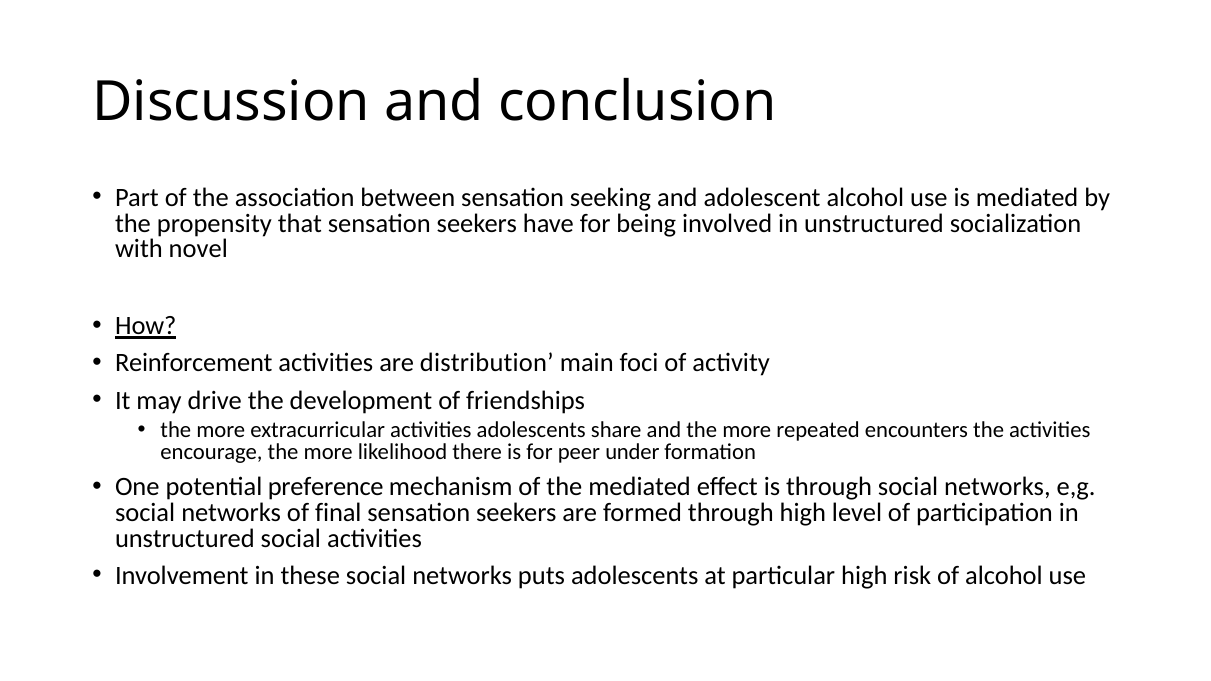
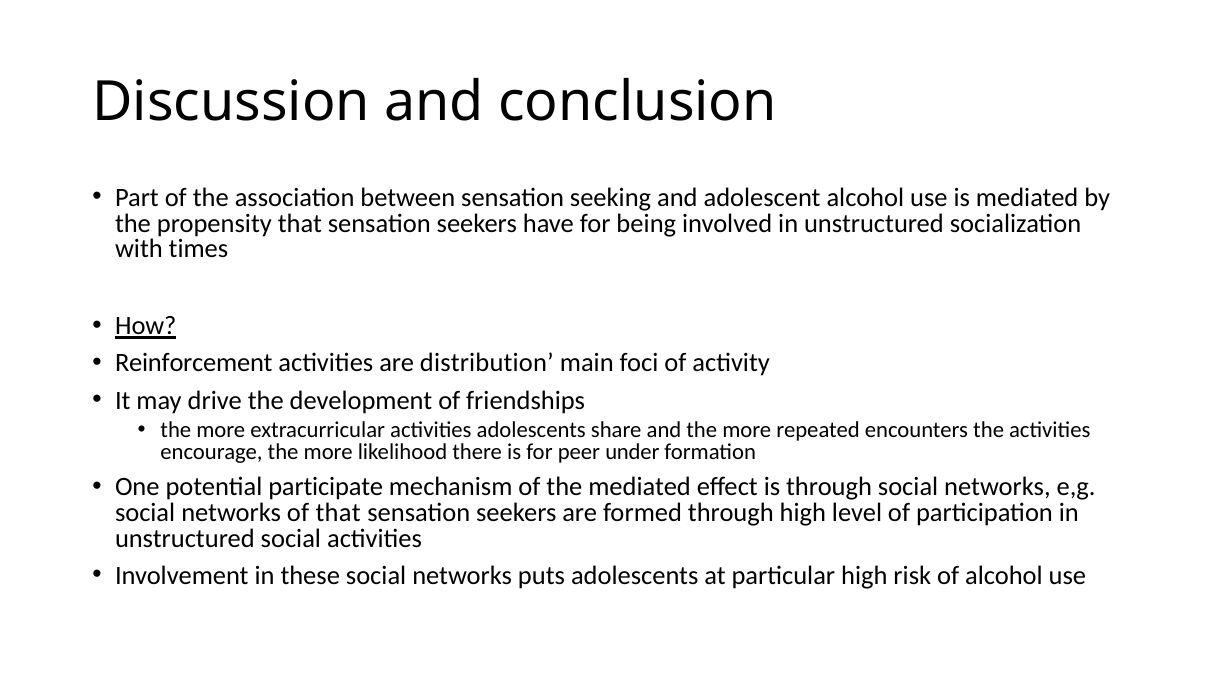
novel: novel -> times
preference: preference -> participate
of final: final -> that
